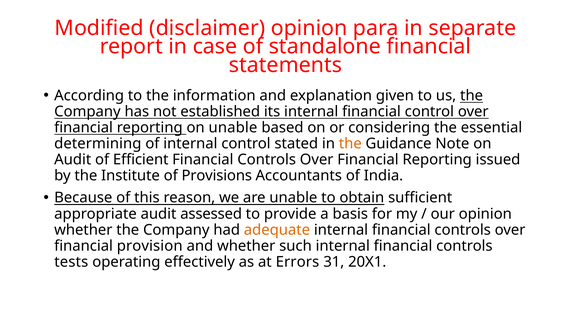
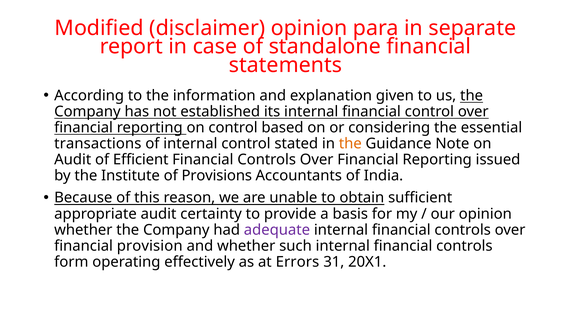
on unable: unable -> control
determining: determining -> transactions
assessed: assessed -> certainty
adequate colour: orange -> purple
tests: tests -> form
